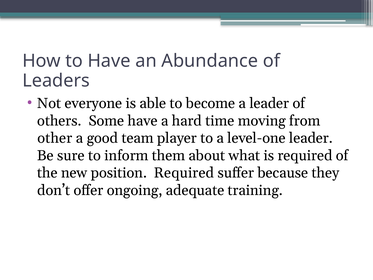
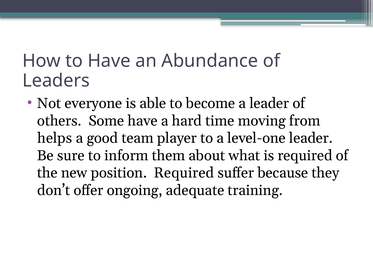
other: other -> helps
